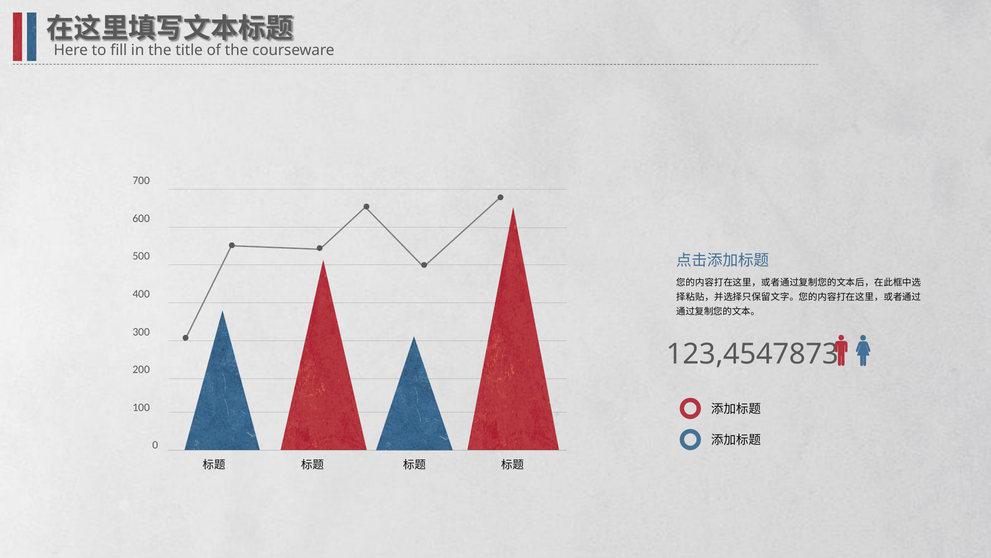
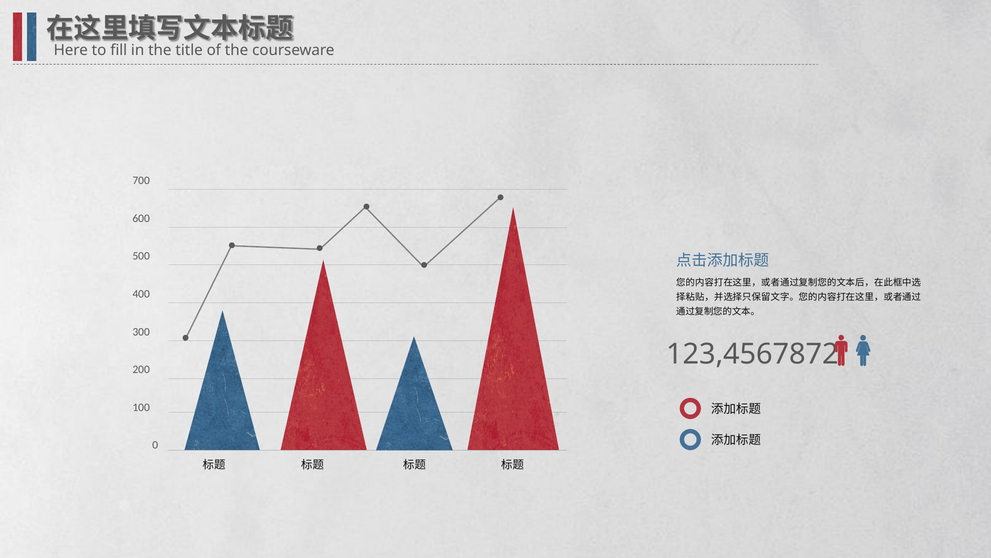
123,4547873: 123,4547873 -> 123,4567872
